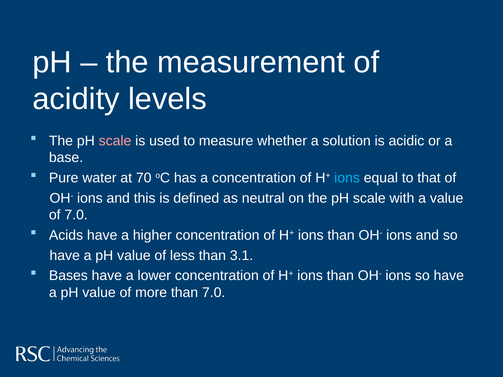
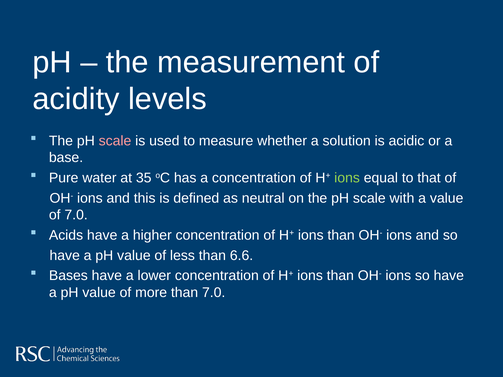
70: 70 -> 35
ions at (347, 178) colour: light blue -> light green
3.1: 3.1 -> 6.6
